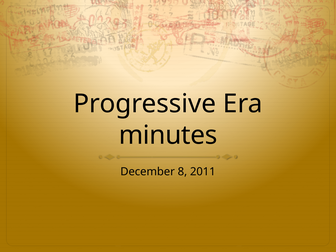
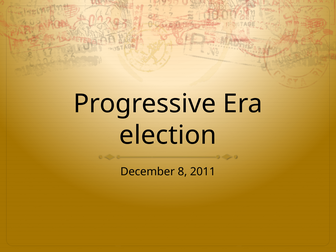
minutes: minutes -> election
